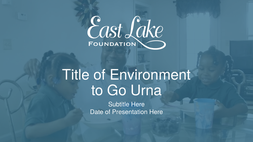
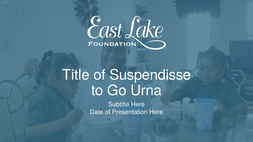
Environment: Environment -> Suspendisse
